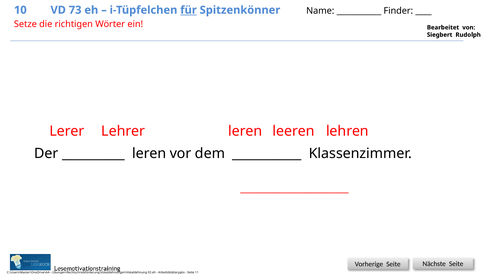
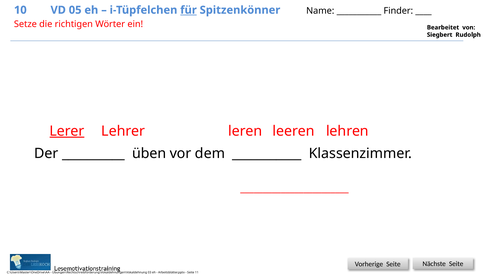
73: 73 -> 05
Lerer underline: none -> present
leren at (149, 153): leren -> üben
